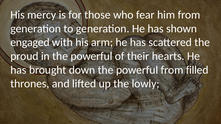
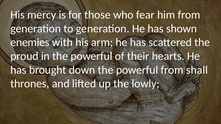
engaged: engaged -> enemies
filled: filled -> shall
